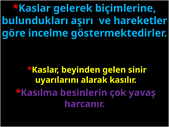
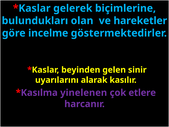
aşırı: aşırı -> olan
besinlerin: besinlerin -> yinelenen
yavaş: yavaş -> etlere
